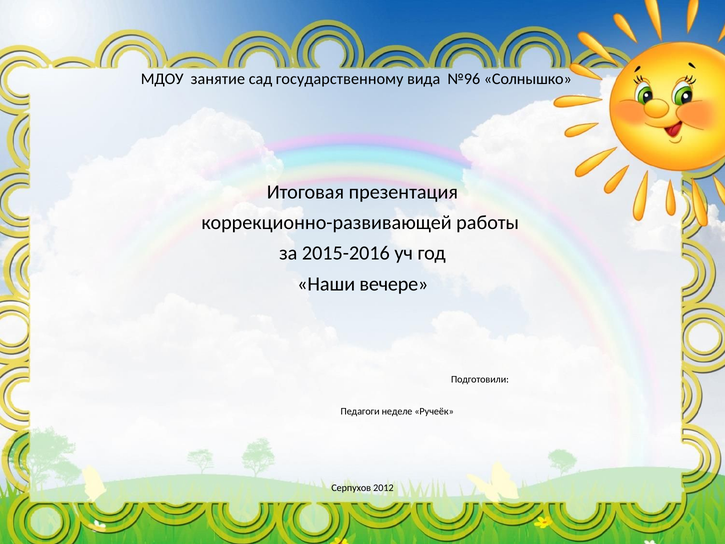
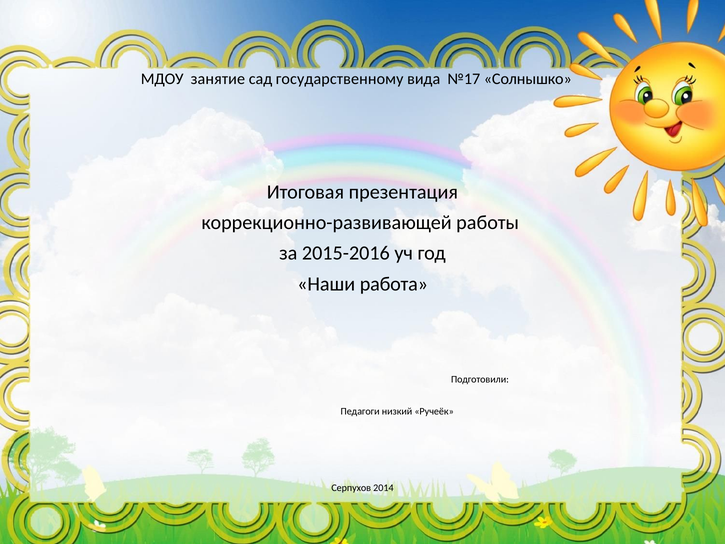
№96: №96 -> №17
вечере: вечере -> работа
неделе: неделе -> низкий
2012: 2012 -> 2014
